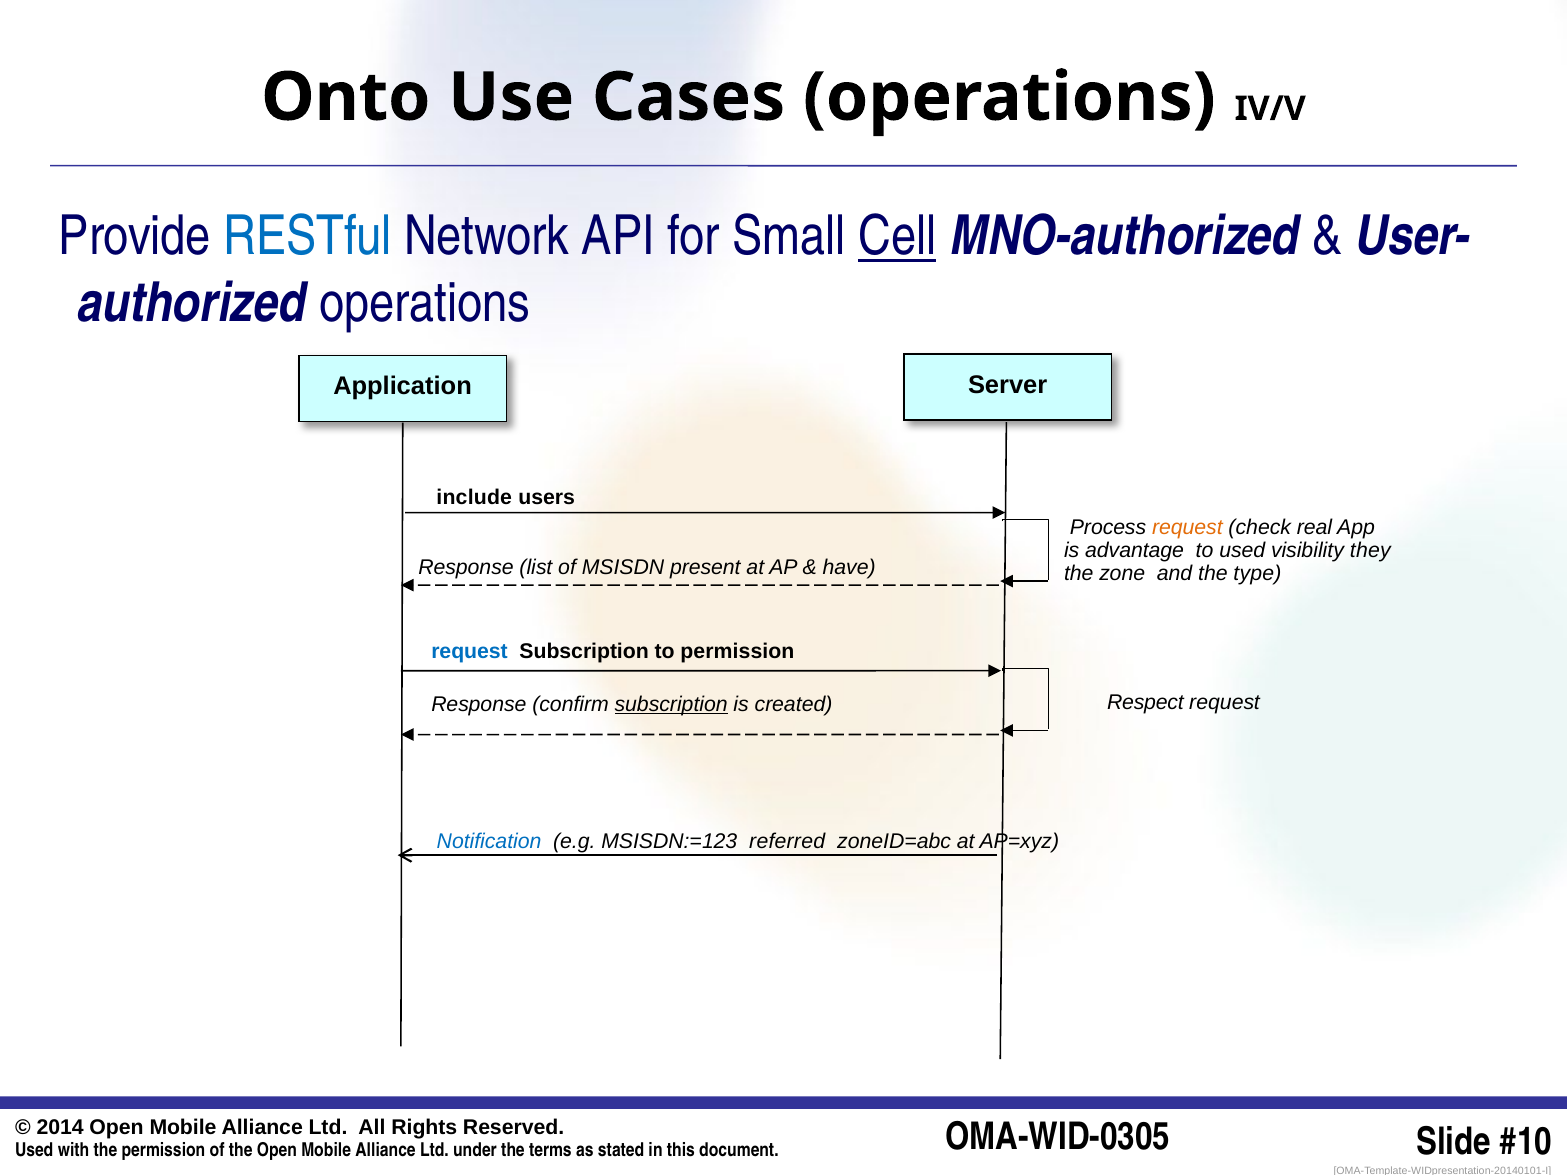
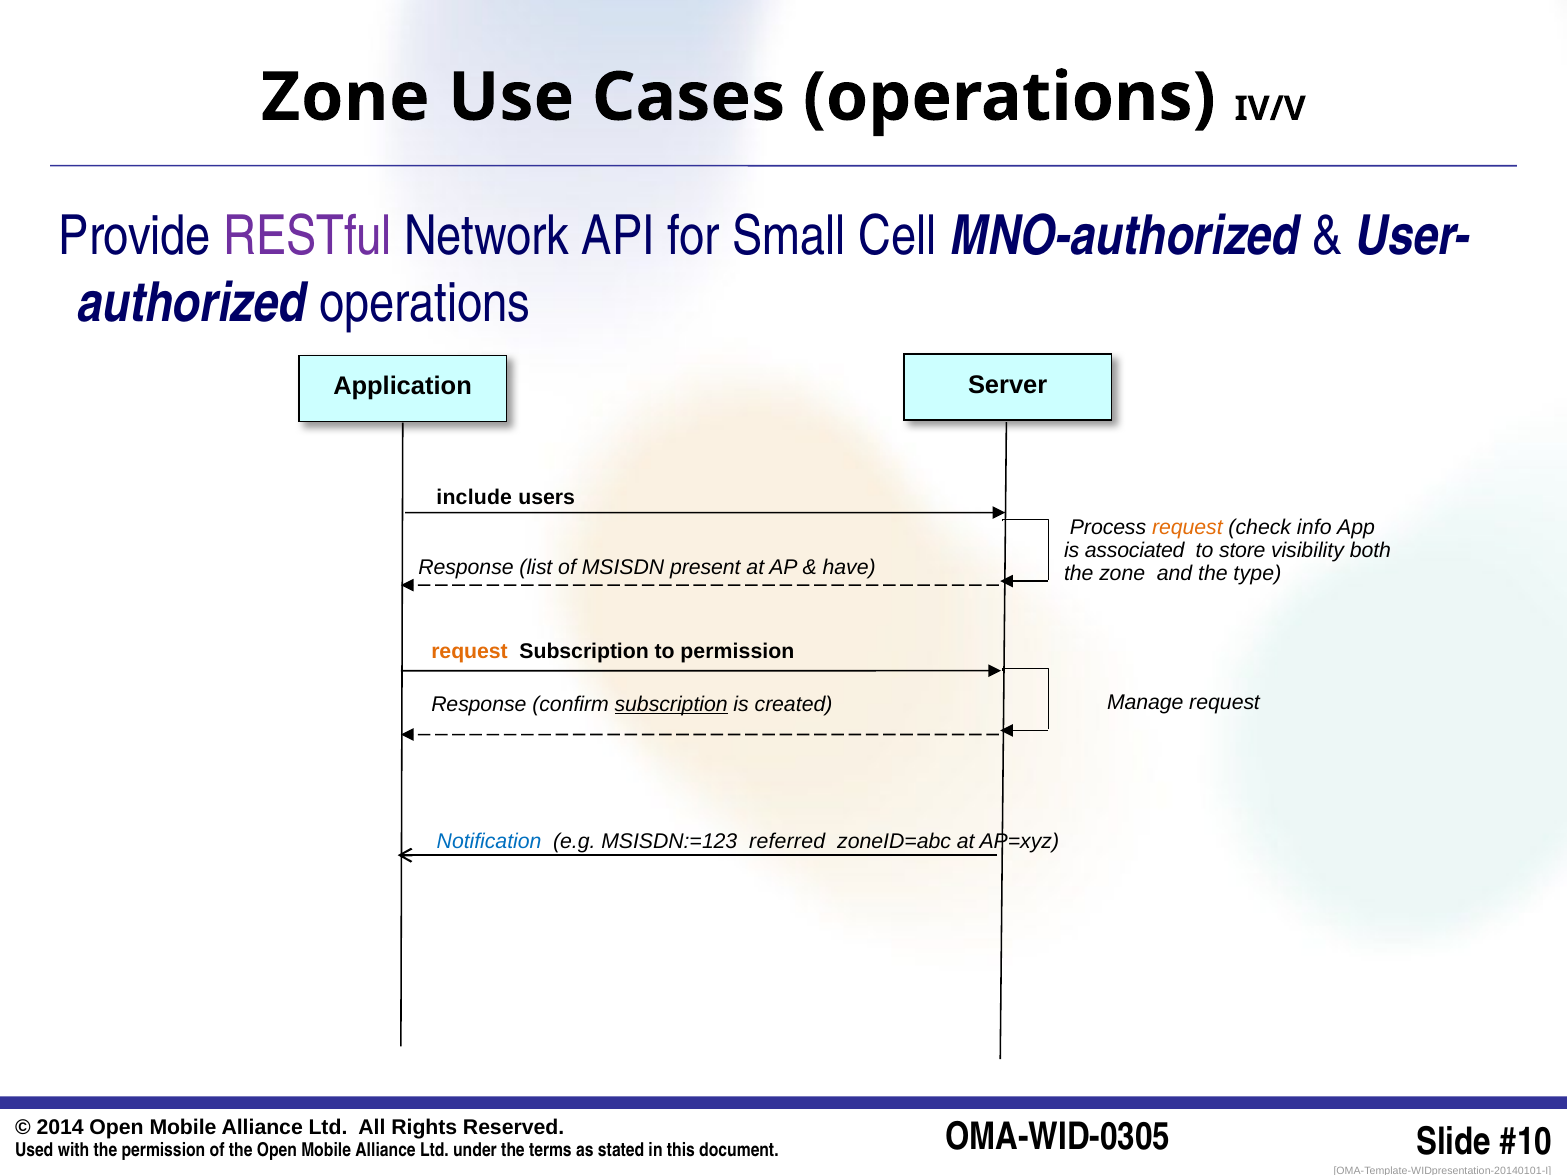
Onto at (346, 97): Onto -> Zone
RESTful colour: blue -> purple
Cell underline: present -> none
real: real -> info
advantage: advantage -> associated
to used: used -> store
they: they -> both
request at (469, 651) colour: blue -> orange
Respect: Respect -> Manage
